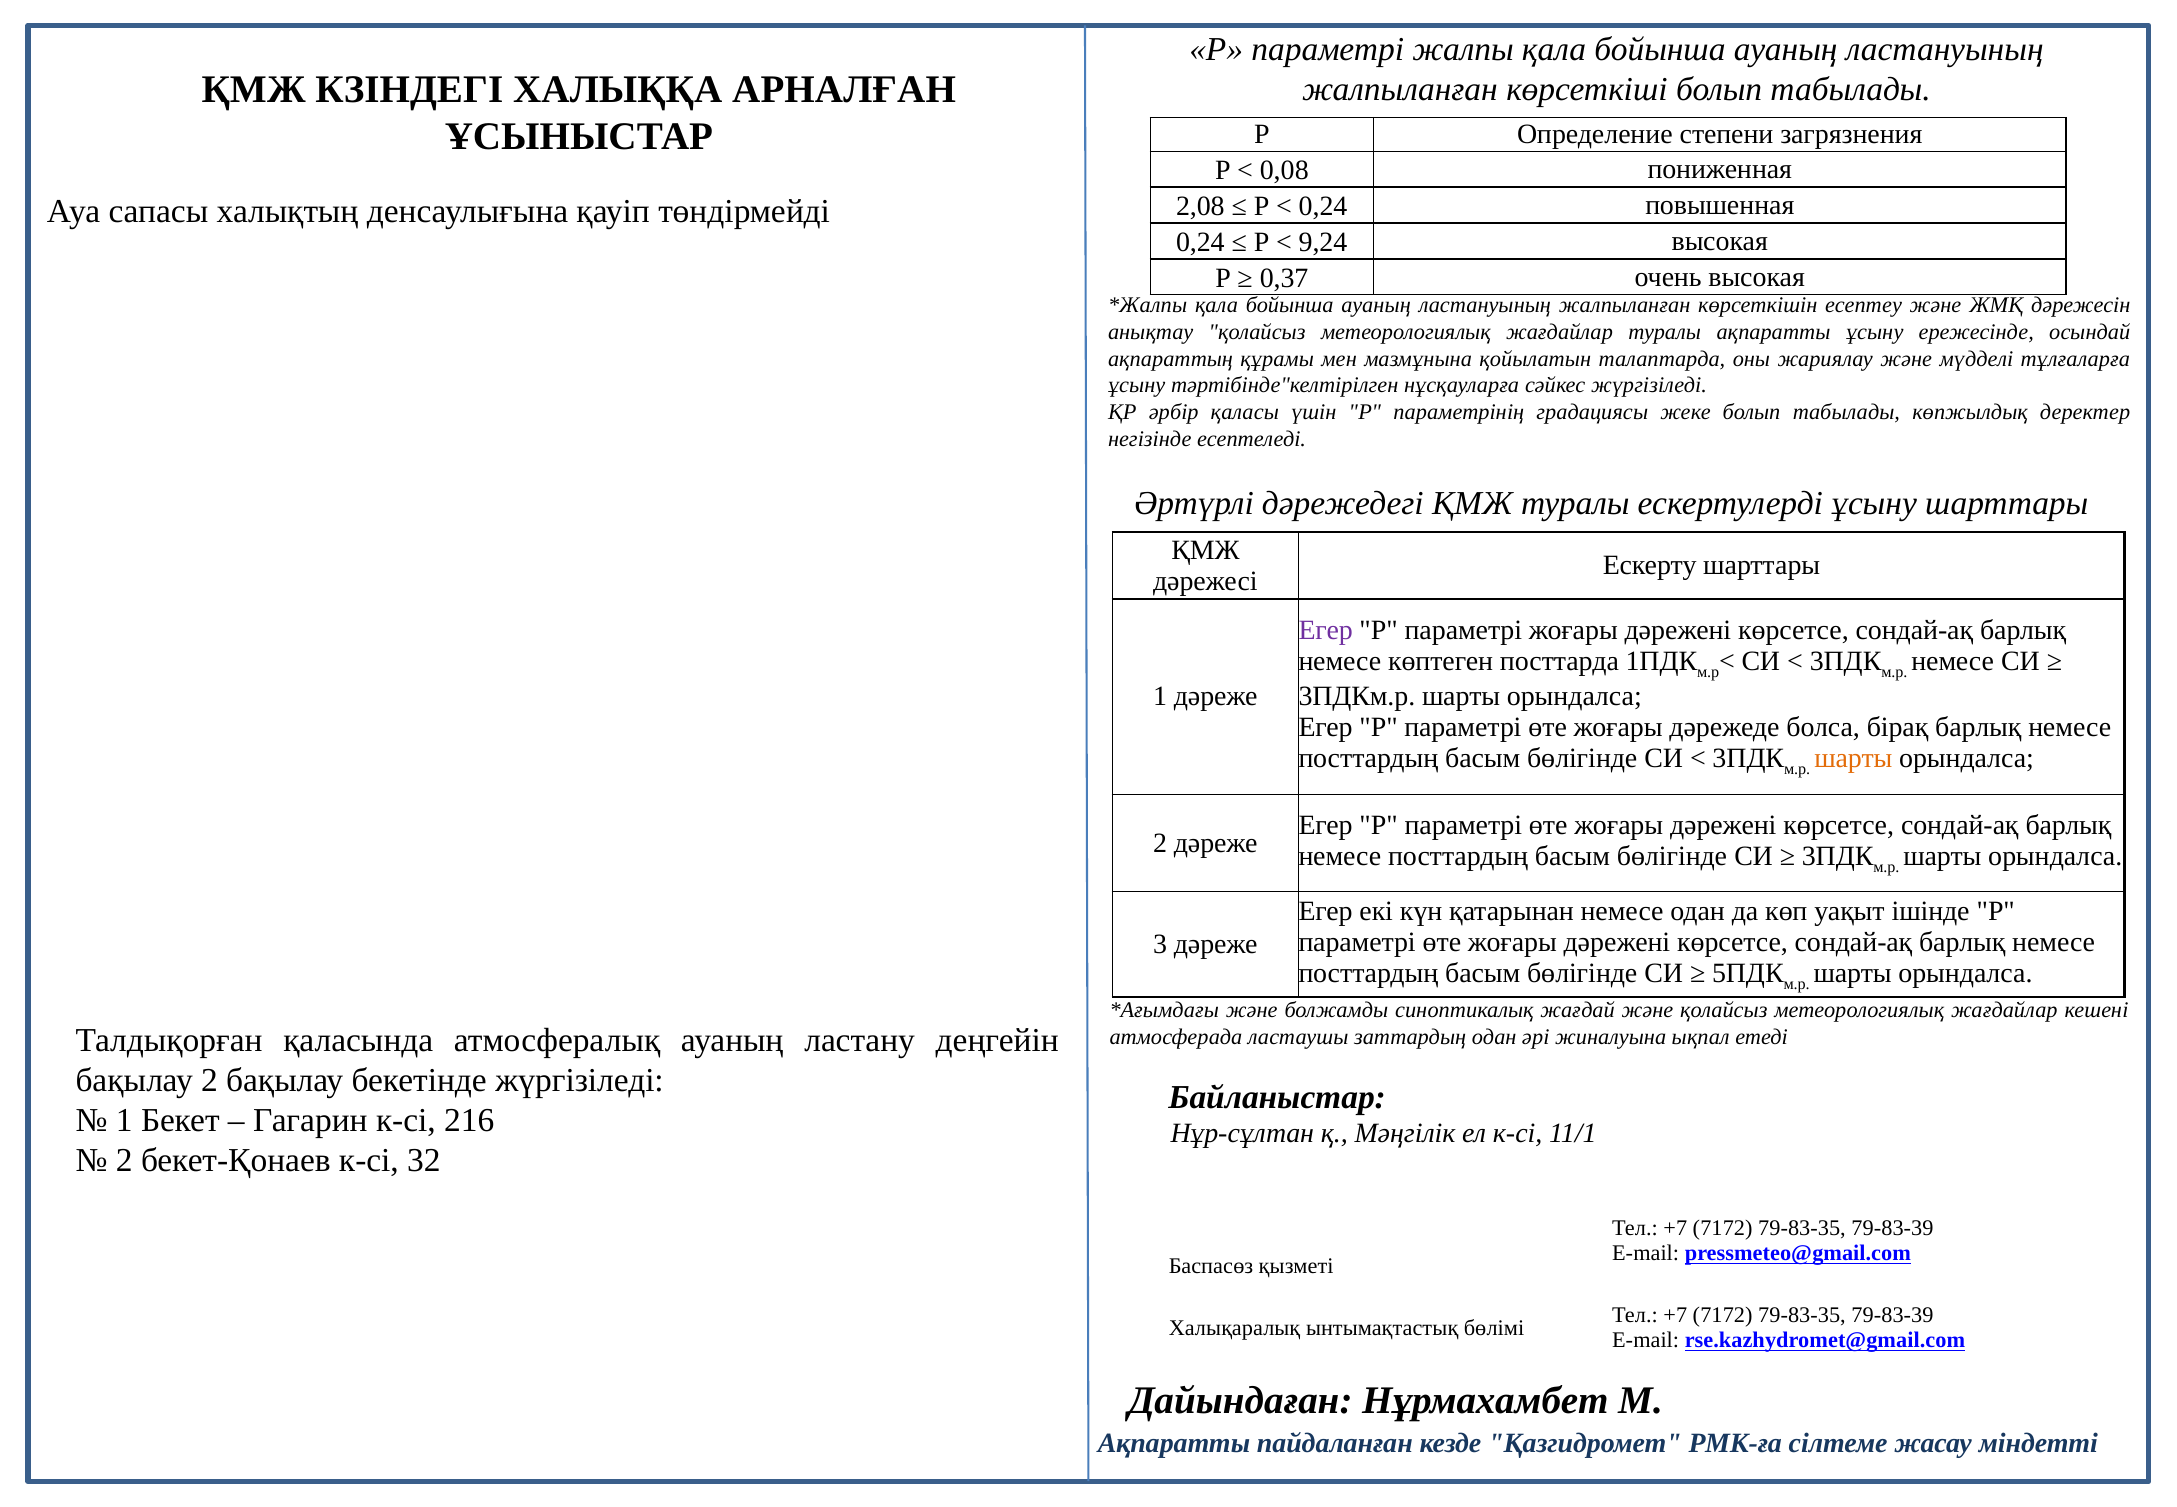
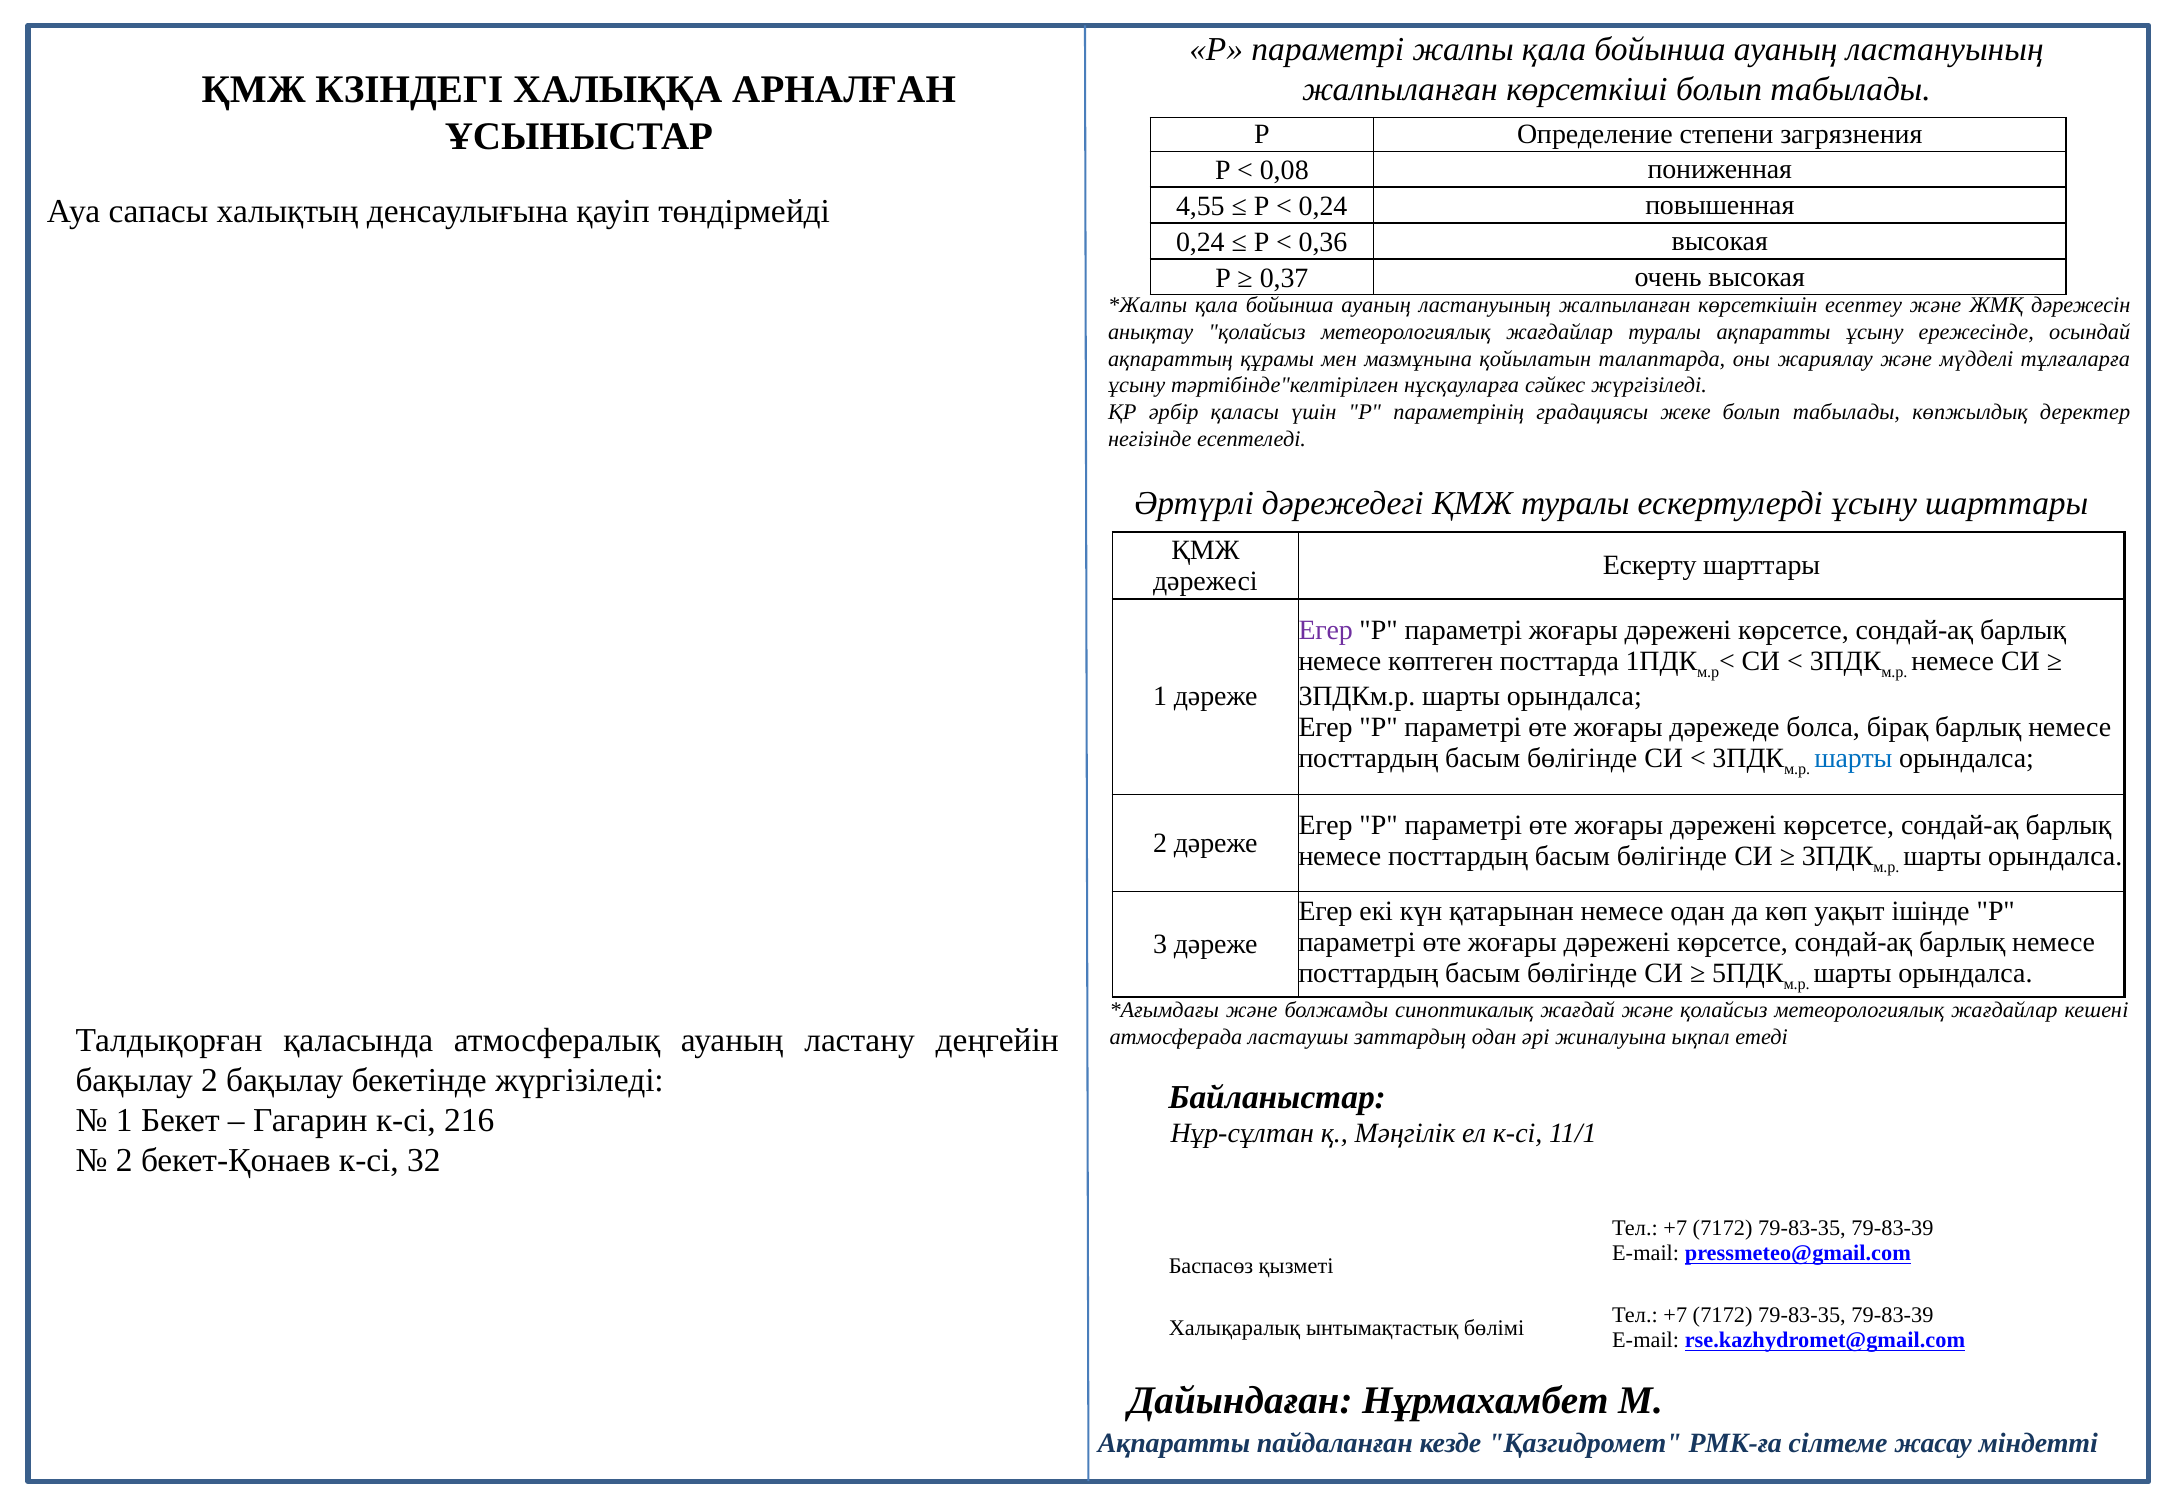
2,08: 2,08 -> 4,55
9,24: 9,24 -> 0,36
шарты at (1853, 758) colour: orange -> blue
